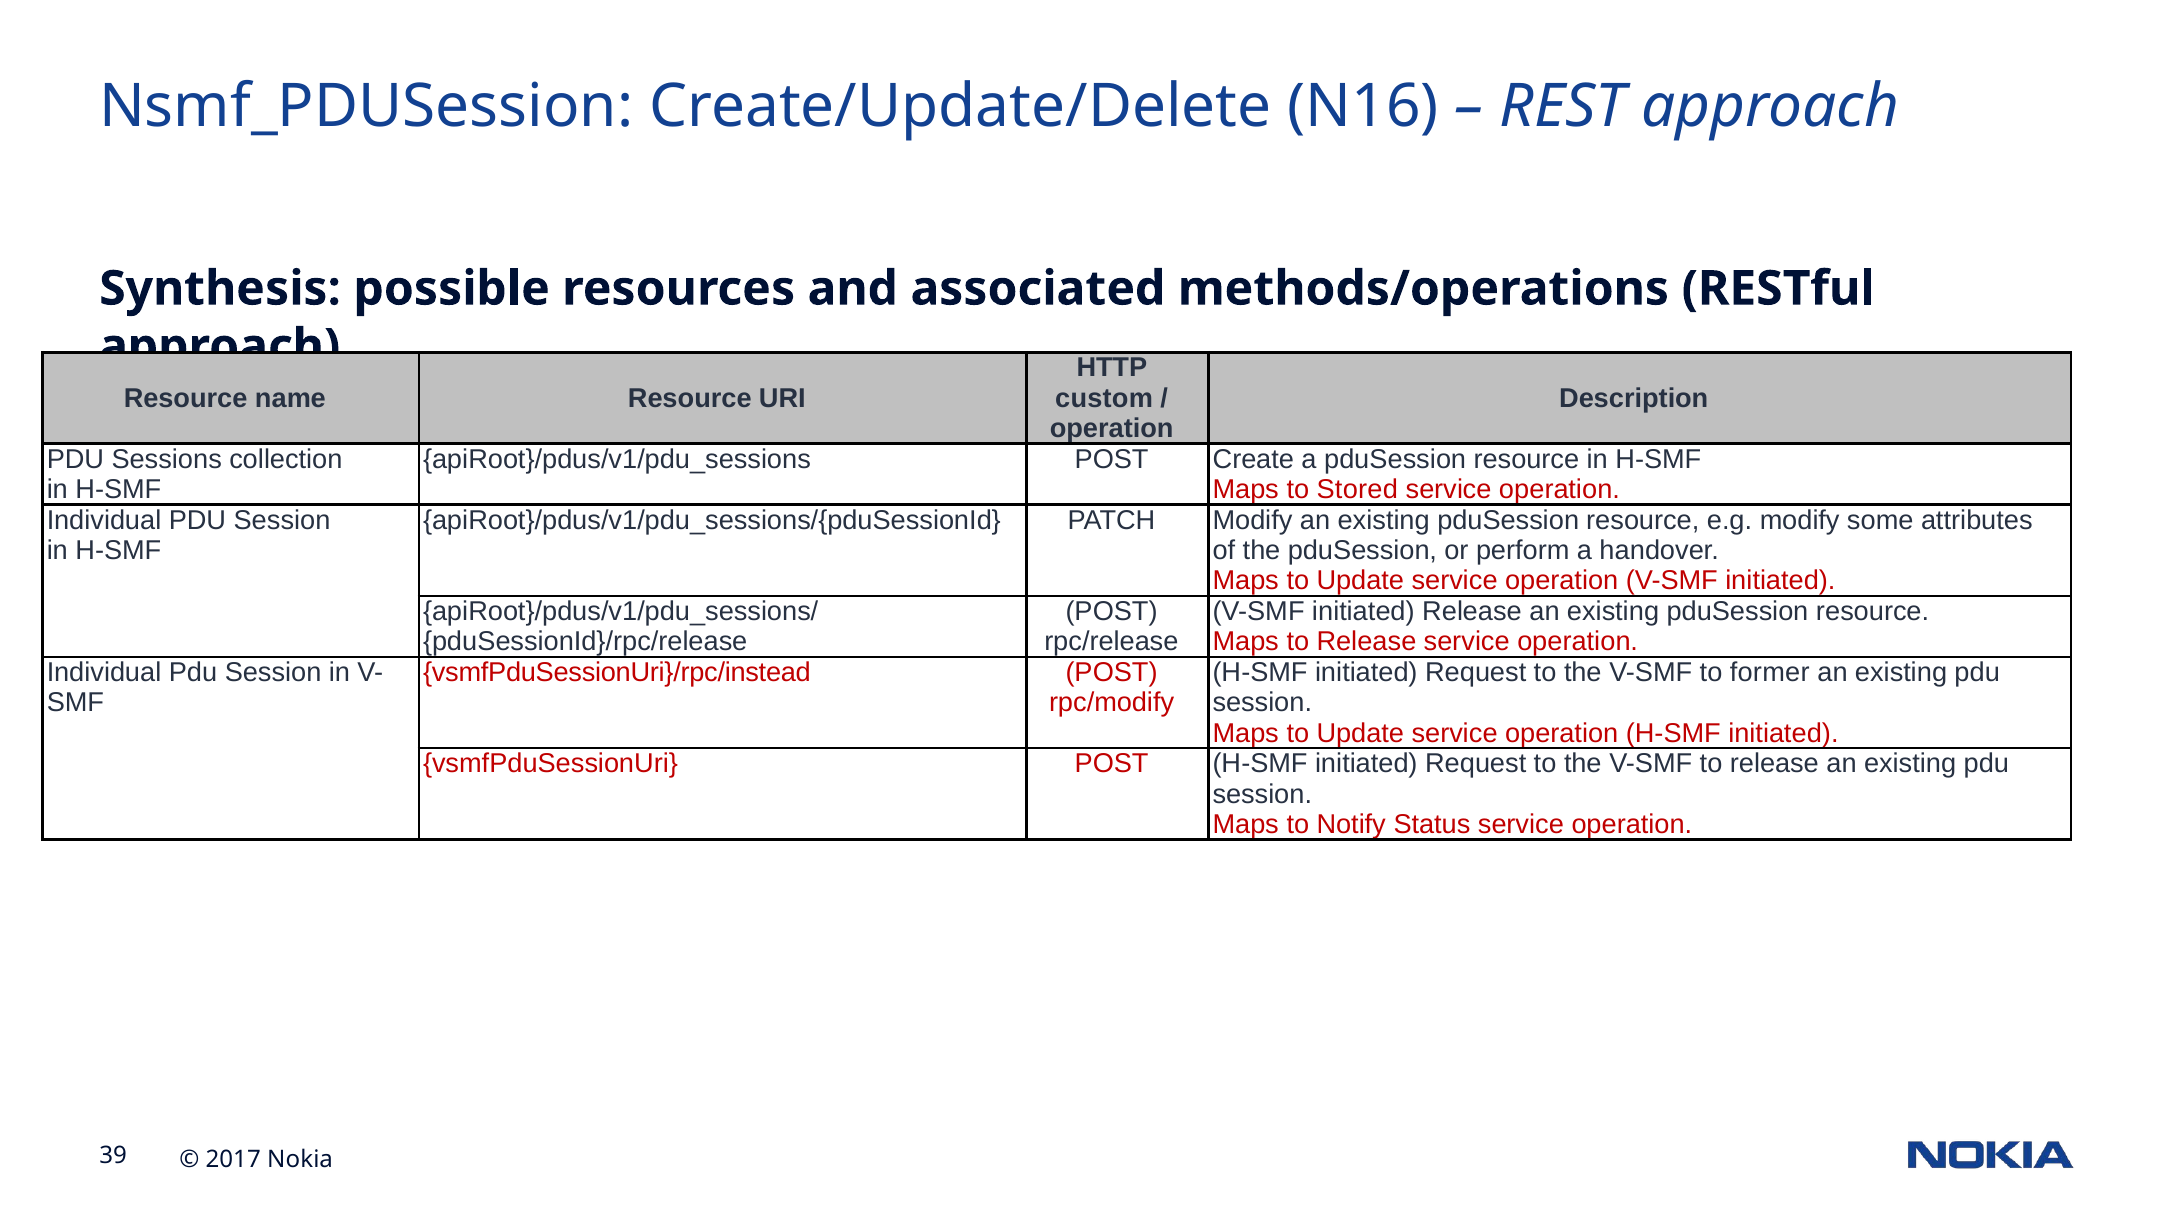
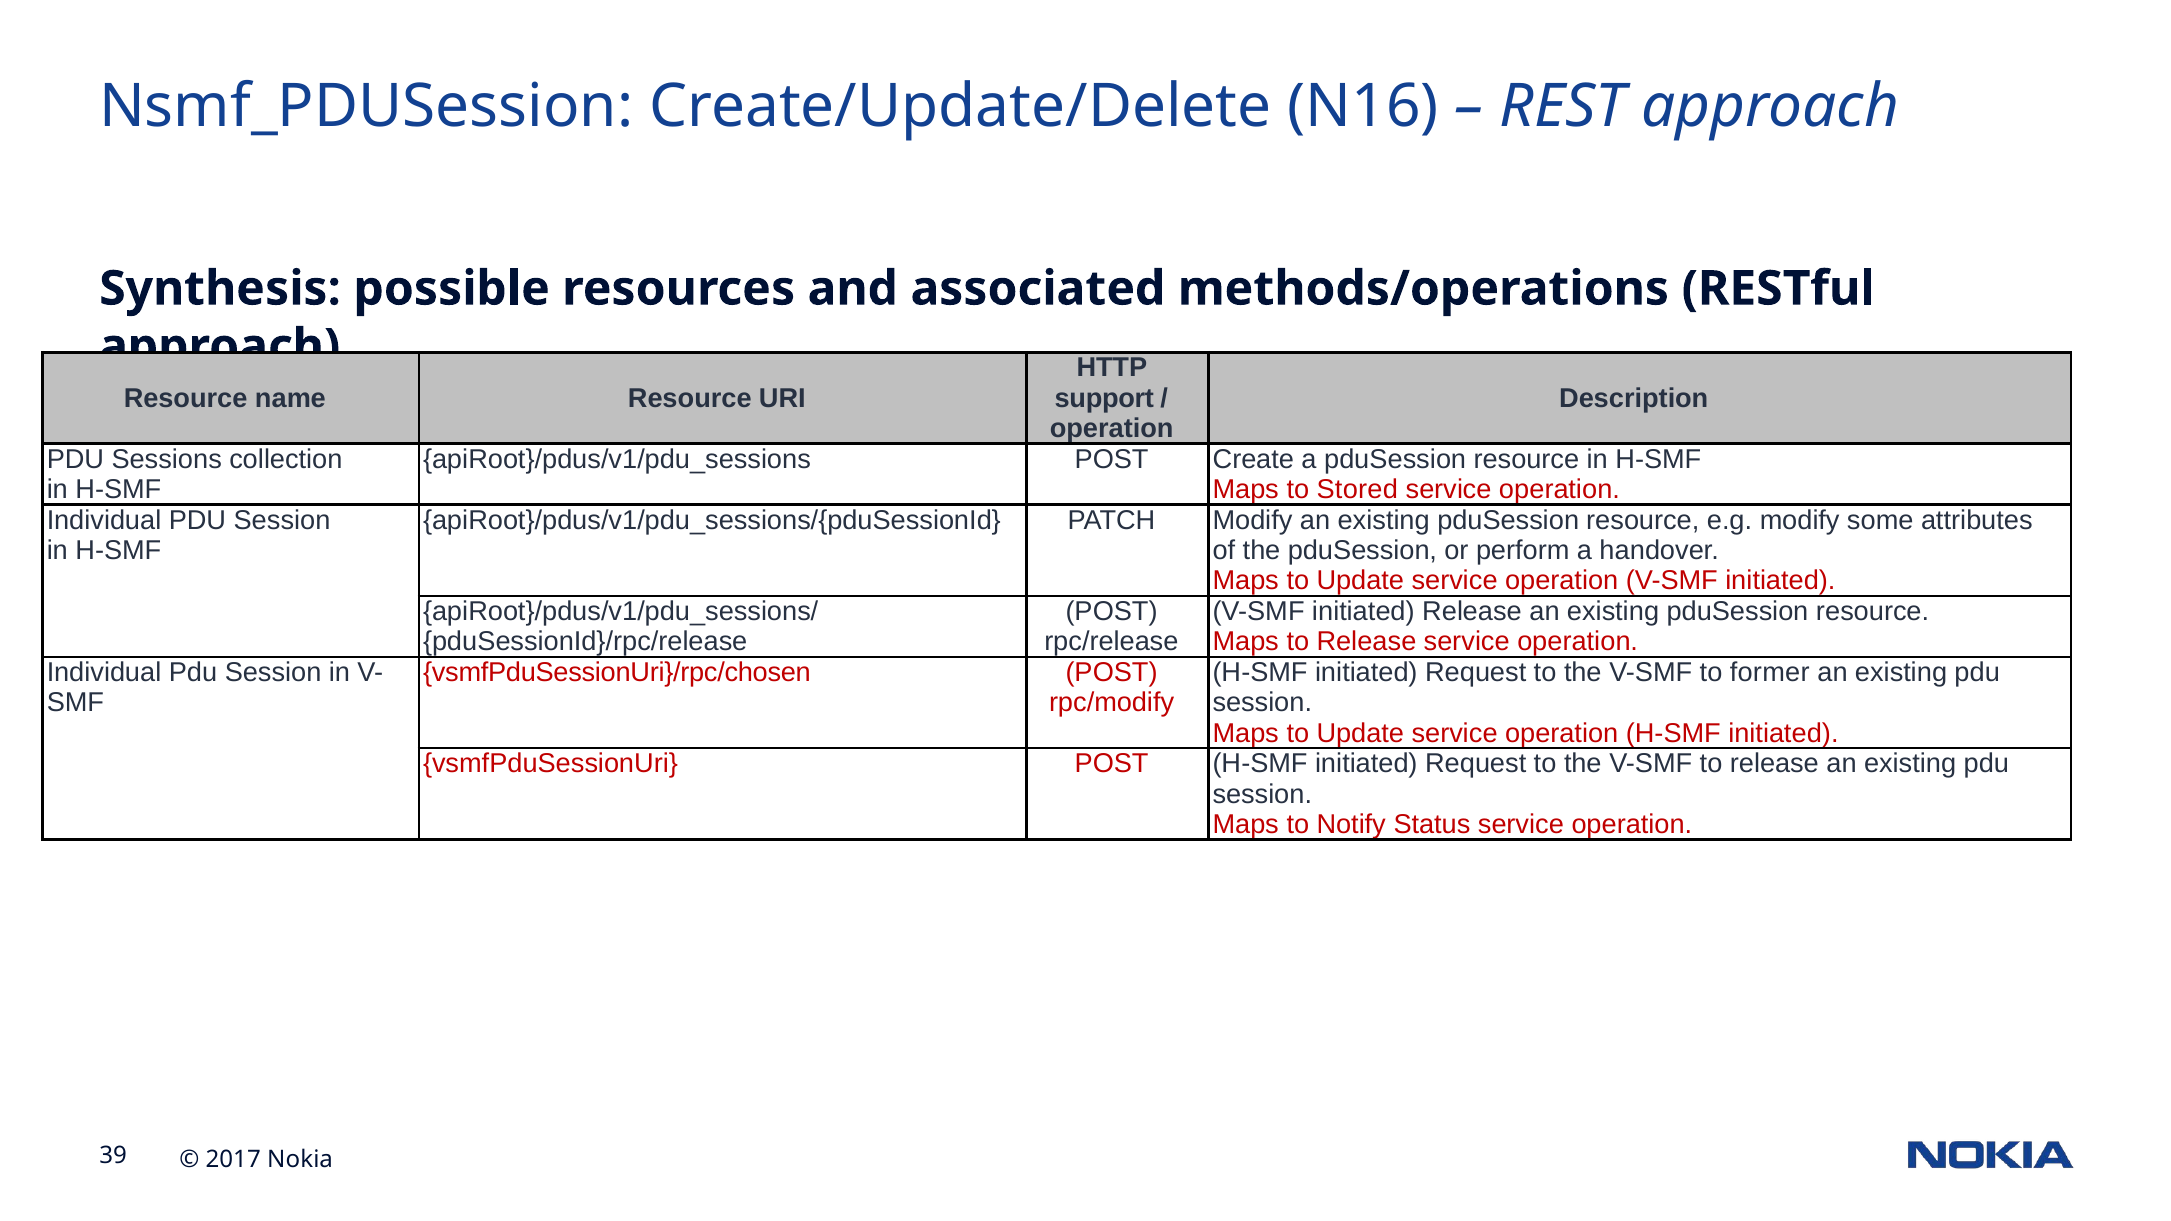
custom: custom -> support
vsmfPduSessionUri}/rpc/instead: vsmfPduSessionUri}/rpc/instead -> vsmfPduSessionUri}/rpc/chosen
